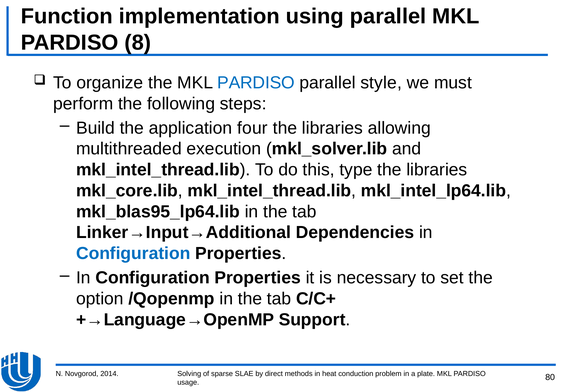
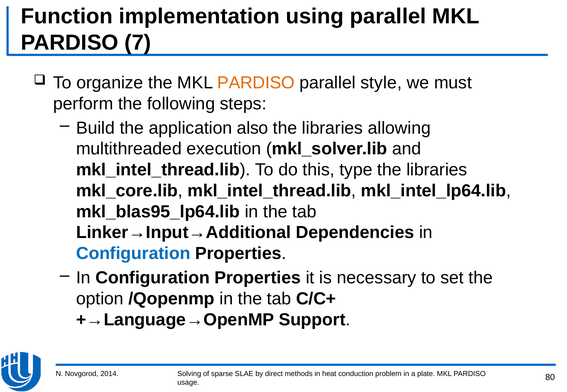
8: 8 -> 7
PARDISO at (256, 83) colour: blue -> orange
four: four -> also
